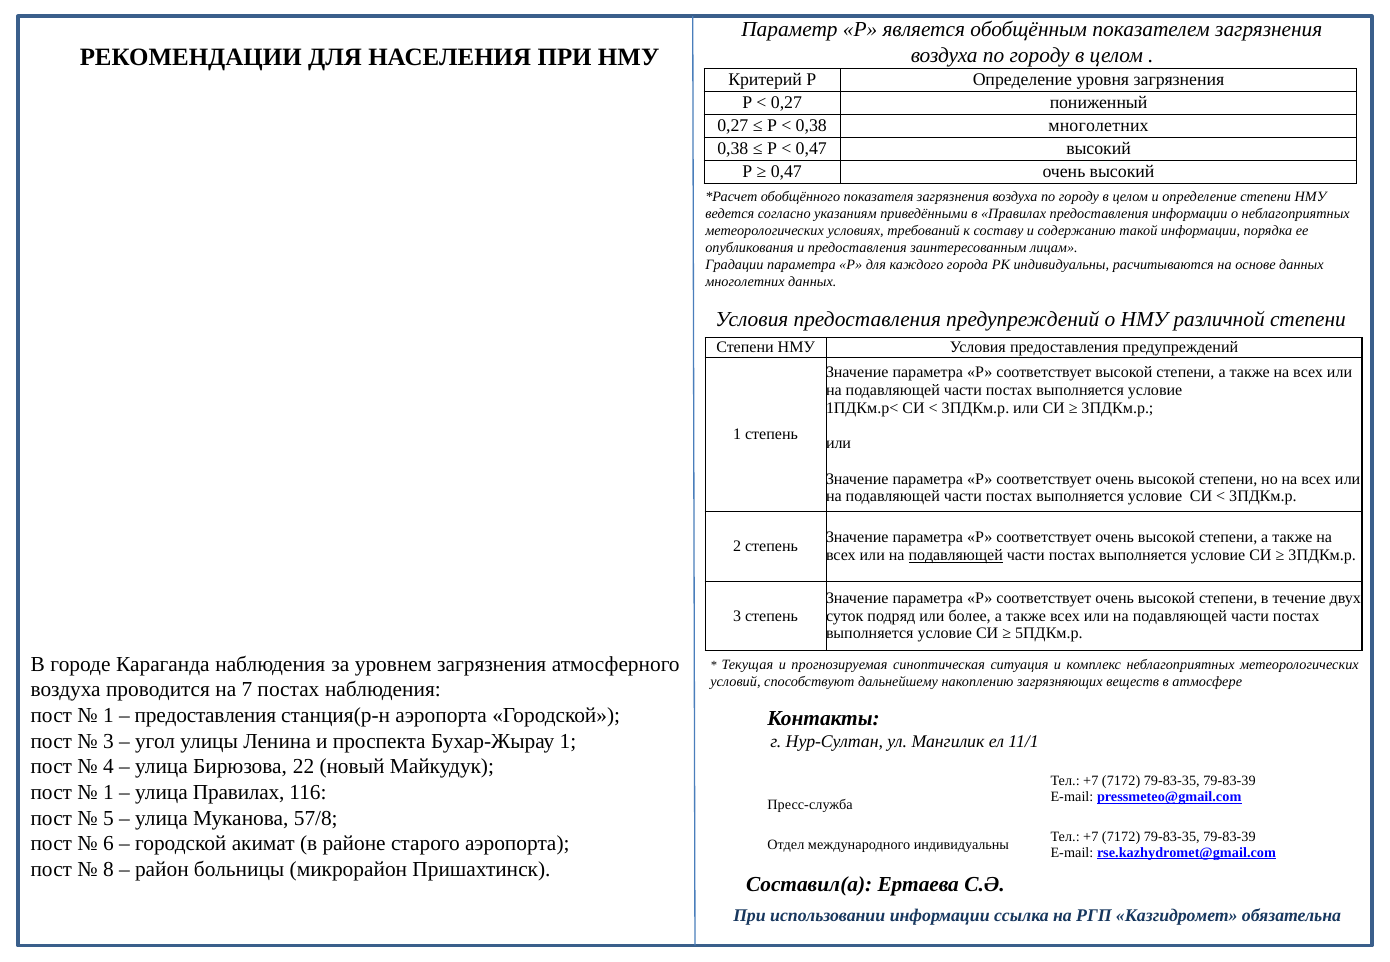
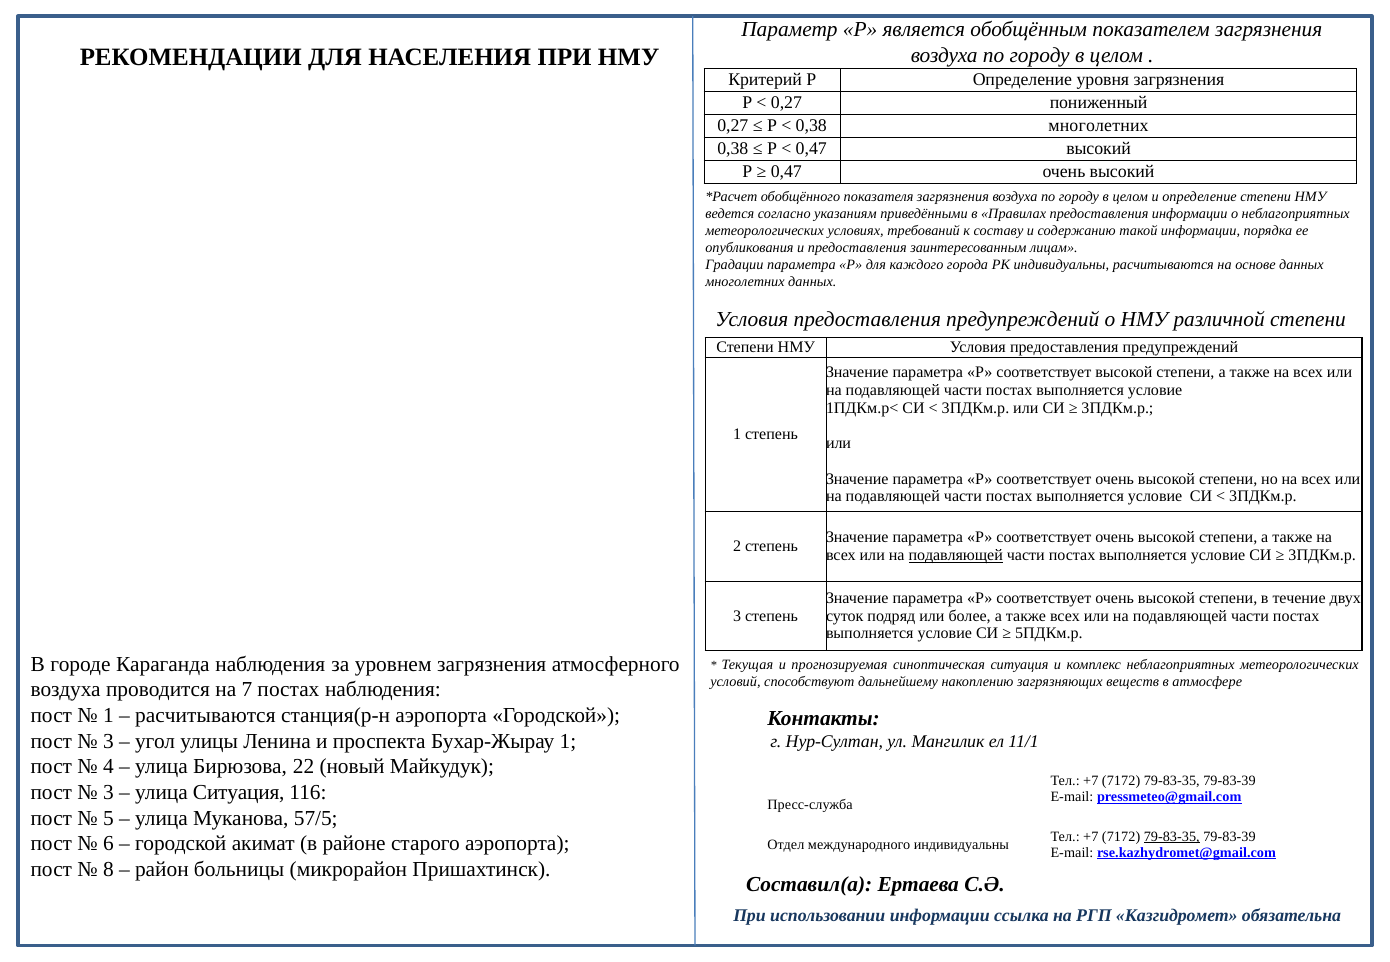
предоставления at (205, 716): предоставления -> расчитываются
1 at (108, 793): 1 -> 3
улица Правилах: Правилах -> Ситуация
57/8: 57/8 -> 57/5
79-83-35 at (1172, 837) underline: none -> present
